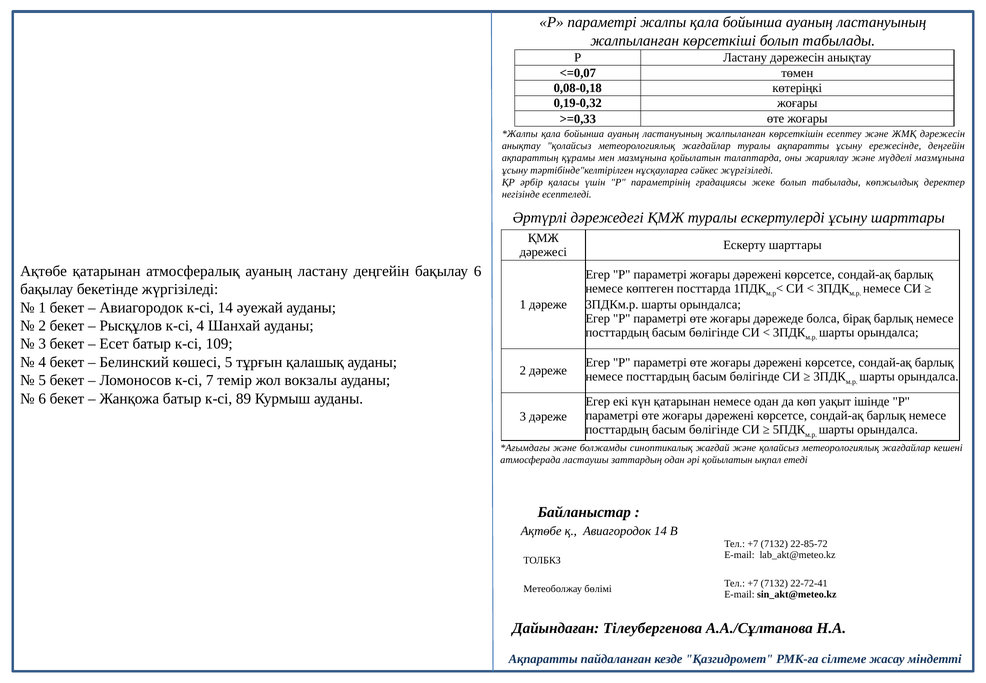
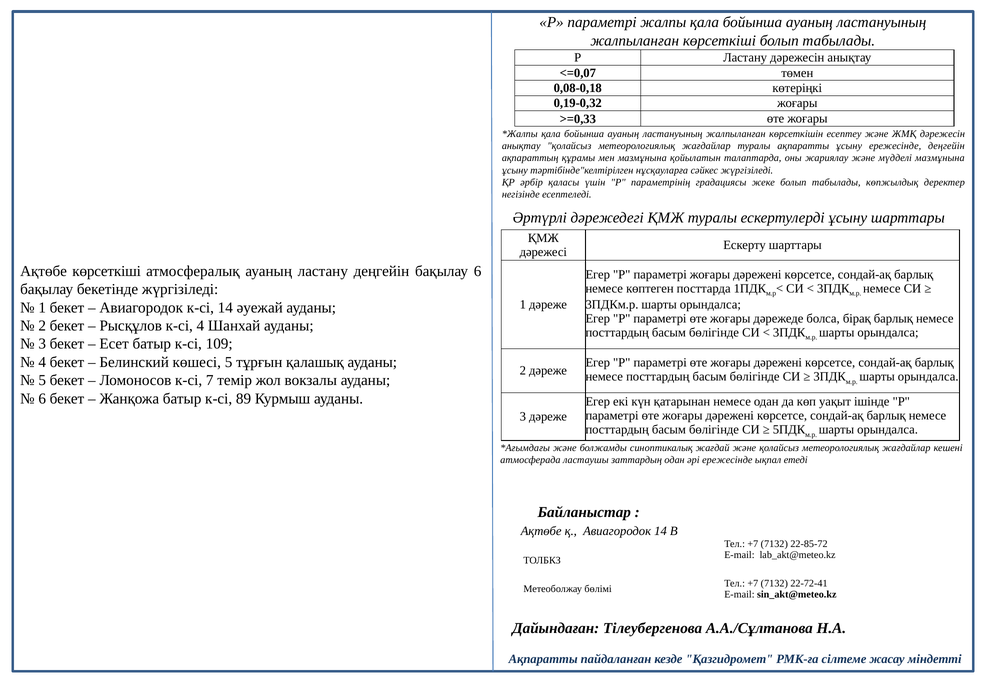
Ақтөбе қатарынан: қатарынан -> көрсеткіші
әрі қойылатын: қойылатын -> ережесінде
